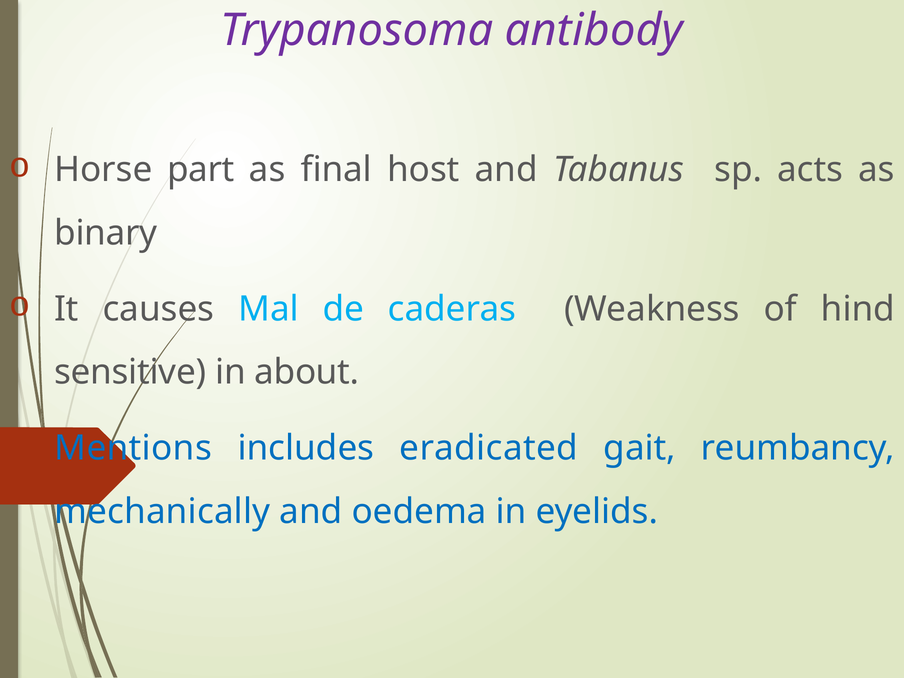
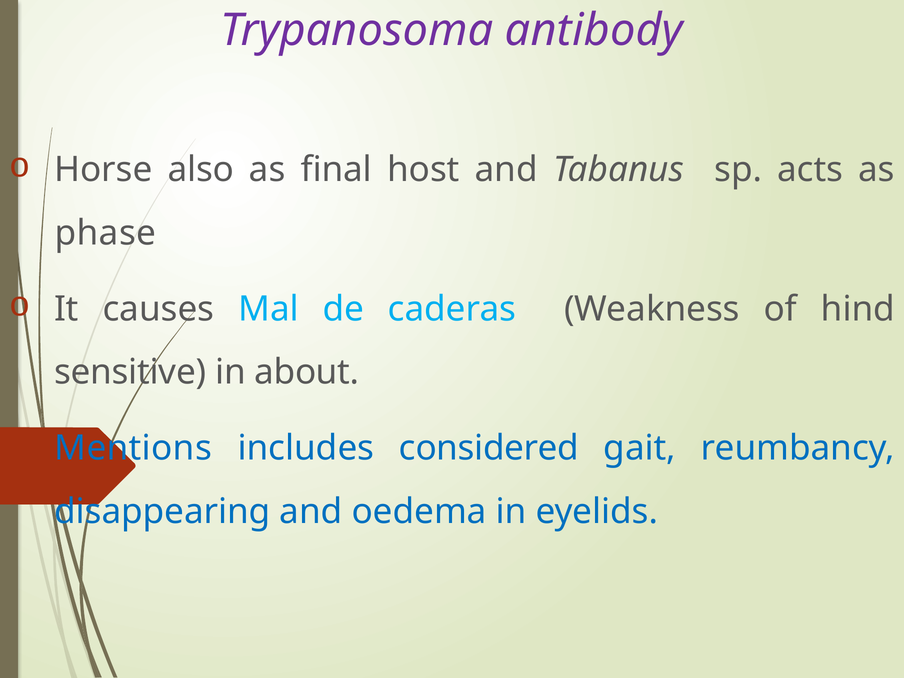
part: part -> also
binary: binary -> phase
eradicated: eradicated -> considered
mechanically: mechanically -> disappearing
